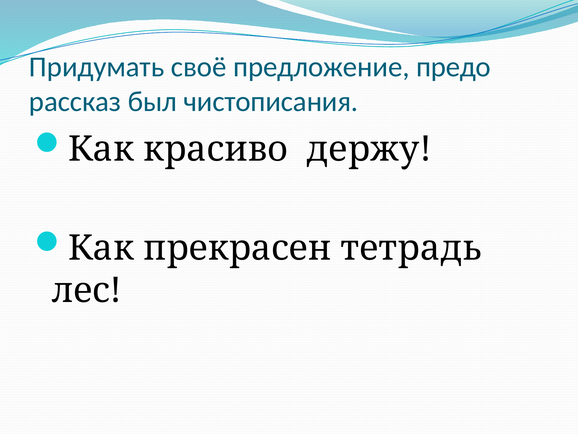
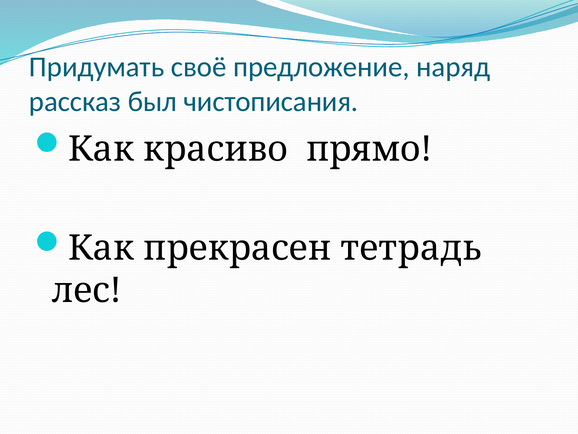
предо: предо -> наряд
держу: держу -> прямо
